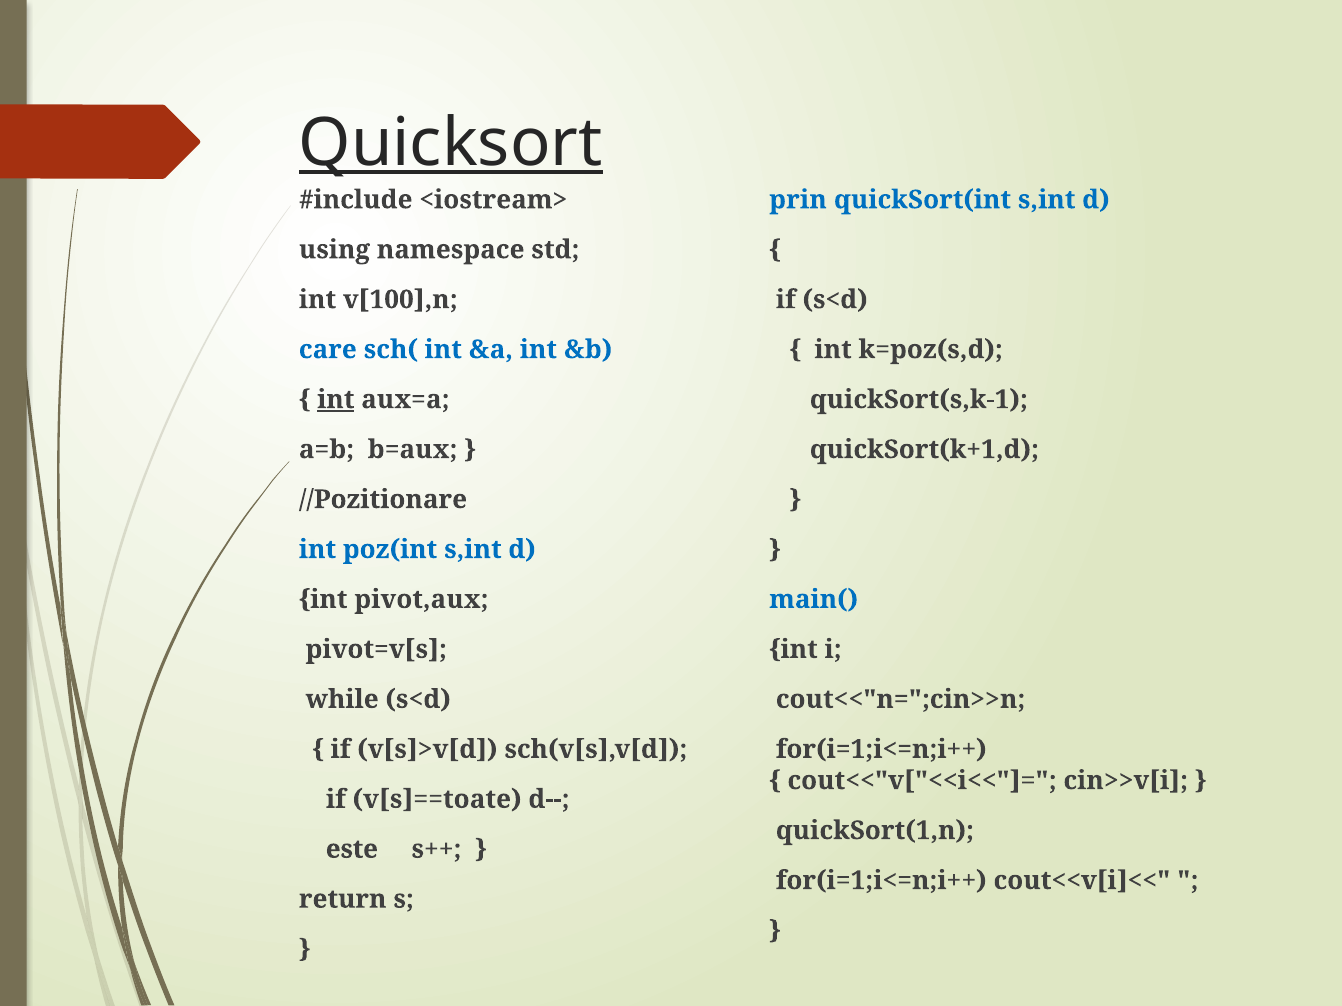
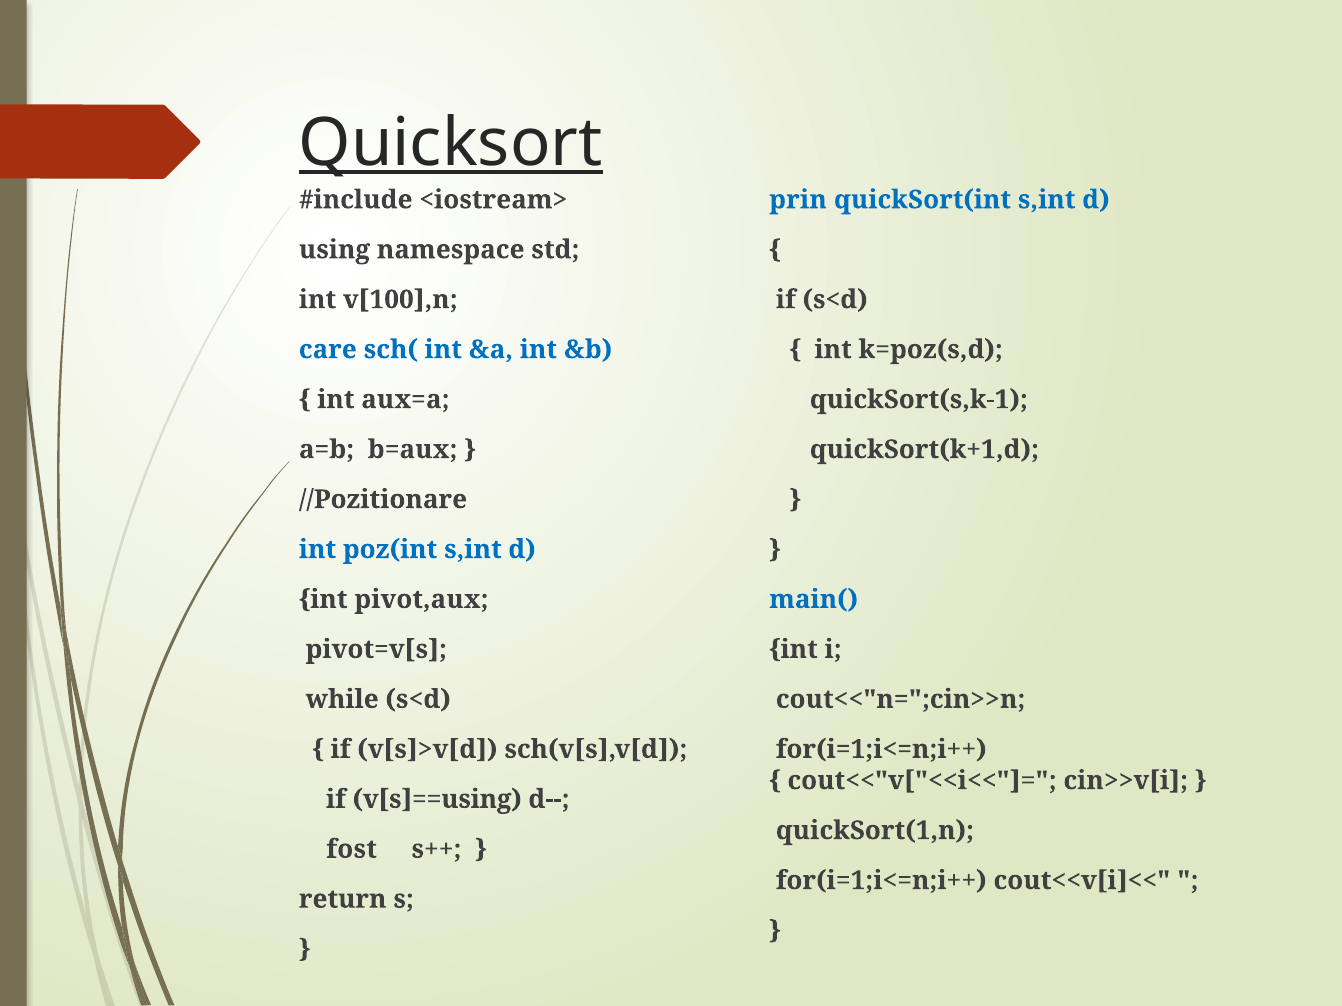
int at (336, 400) underline: present -> none
v[s]==toate: v[s]==toate -> v[s]==using
este: este -> fost
